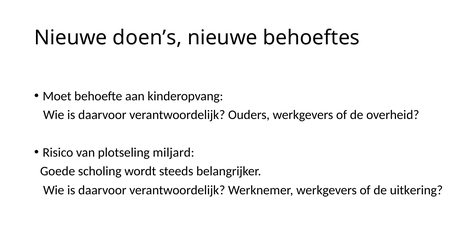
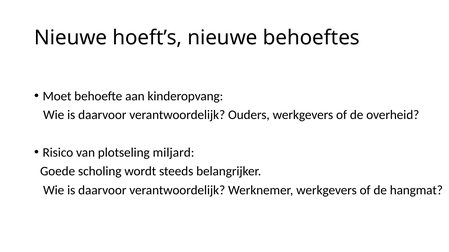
doen’s: doen’s -> hoeft’s
uitkering: uitkering -> hangmat
